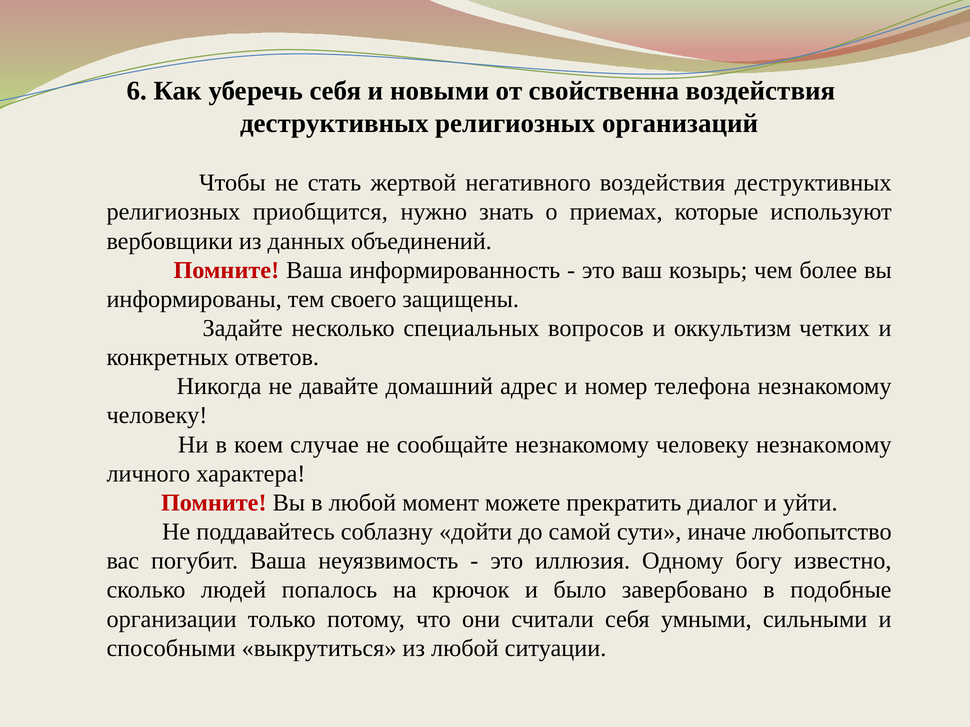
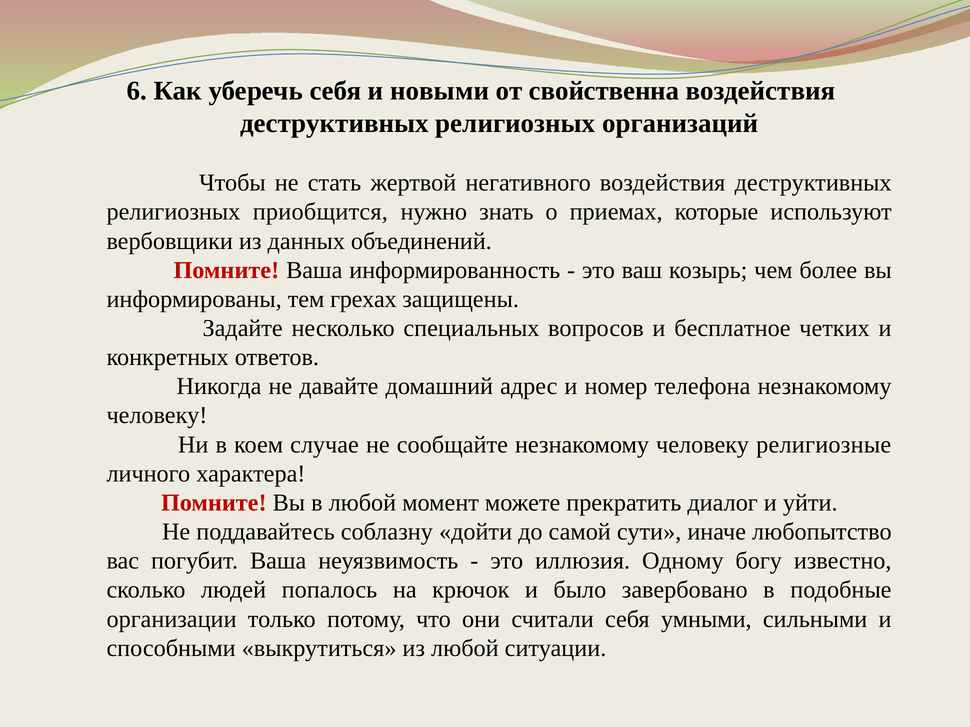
своего: своего -> грехах
оккультизм: оккультизм -> бесплатное
человеку незнакомому: незнакомому -> религиозные
